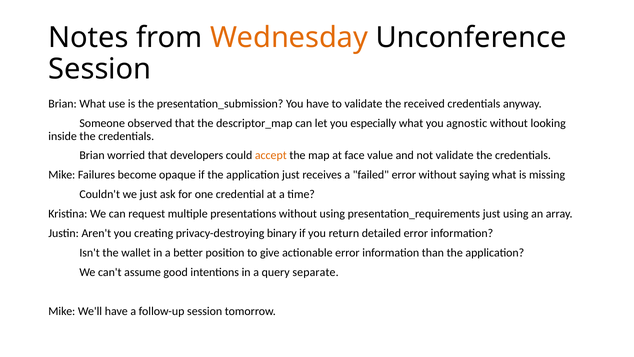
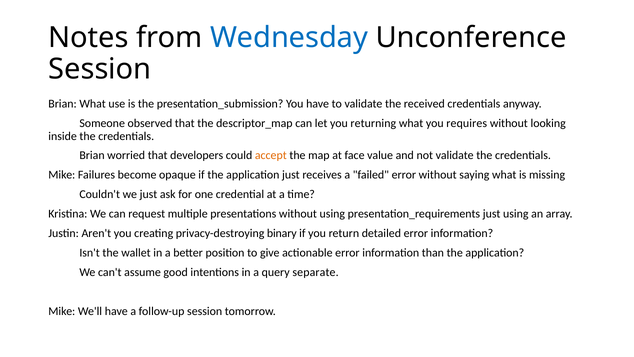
Wednesday colour: orange -> blue
especially: especially -> returning
agnostic: agnostic -> requires
